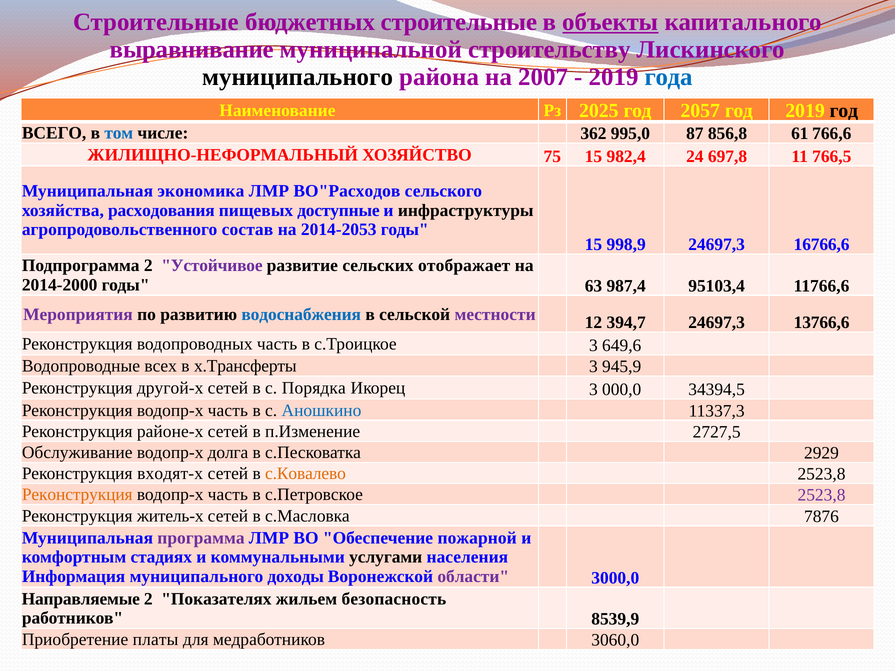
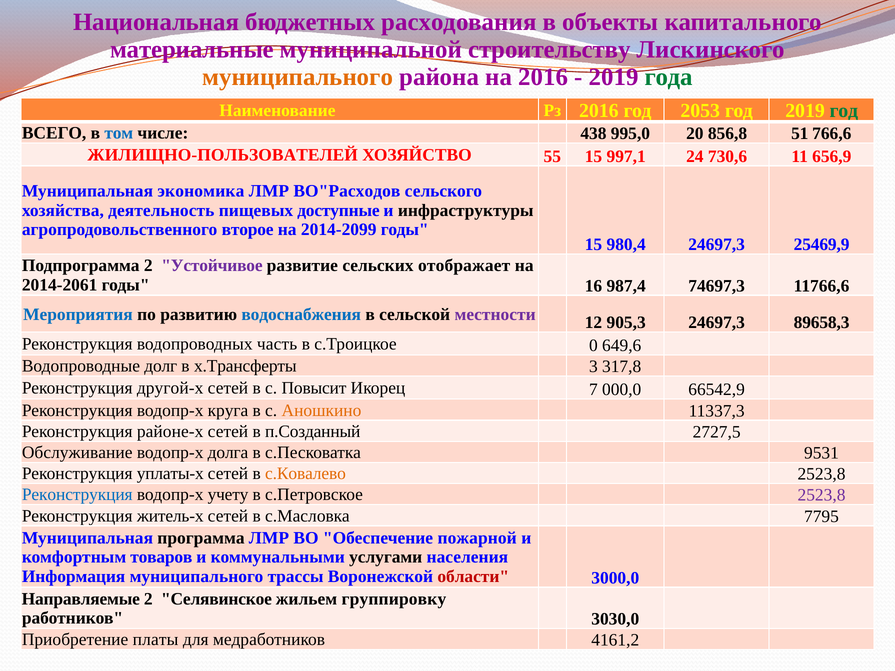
Строительные at (156, 22): Строительные -> Национальная
бюджетных строительные: строительные -> расходования
объекты underline: present -> none
выравнивание: выравнивание -> материальные
муниципального at (298, 77) colour: black -> orange
на 2007: 2007 -> 2016
года colour: blue -> green
Рз 2025: 2025 -> 2016
2057: 2057 -> 2053
год at (844, 110) colour: black -> green
362: 362 -> 438
87: 87 -> 20
61: 61 -> 51
ЖИЛИЩНО-НЕФОРМАЛЬНЫЙ: ЖИЛИЩНО-НЕФОРМАЛЬНЫЙ -> ЖИЛИЩНО-ПОЛЬЗОВАТЕЛЕЙ
75: 75 -> 55
982,4: 982,4 -> 997,1
697,8: 697,8 -> 730,6
766,5: 766,5 -> 656,9
расходования: расходования -> деятельность
состав: состав -> второе
2014-2053: 2014-2053 -> 2014-2099
998,9: 998,9 -> 980,4
16766,6: 16766,6 -> 25469,9
2014-2000: 2014-2000 -> 2014-2061
63: 63 -> 16
95103,4: 95103,4 -> 74697,3
Мероприятия colour: purple -> blue
394,7: 394,7 -> 905,3
13766,6: 13766,6 -> 89658,3
с.Троицкое 3: 3 -> 0
всех: всех -> долг
945,9: 945,9 -> 317,8
Порядка: Порядка -> Повысит
Икорец 3: 3 -> 7
34394,5: 34394,5 -> 66542,9
часть at (228, 410): часть -> круга
Аношкино colour: blue -> orange
п.Изменение: п.Изменение -> п.Созданный
2929: 2929 -> 9531
входят-х: входят-х -> уплаты-х
Реконструкция at (77, 495) colour: orange -> blue
часть at (228, 495): часть -> учету
7876: 7876 -> 7795
программа colour: purple -> black
стадиях: стадиях -> товаров
доходы: доходы -> трассы
области colour: purple -> red
Показателях: Показателях -> Селявинское
безопасность: безопасность -> группировку
8539,9: 8539,9 -> 3030,0
3060,0: 3060,0 -> 4161,2
